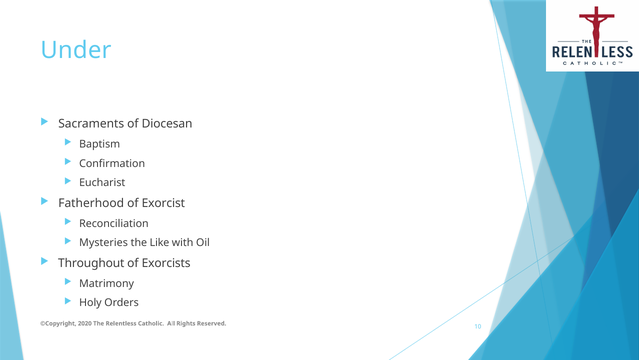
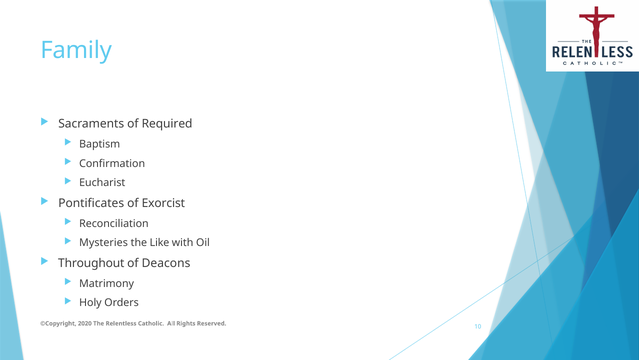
Under: Under -> Family
Diocesan: Diocesan -> Required
Fatherhood: Fatherhood -> Pontificates
Exorcists: Exorcists -> Deacons
